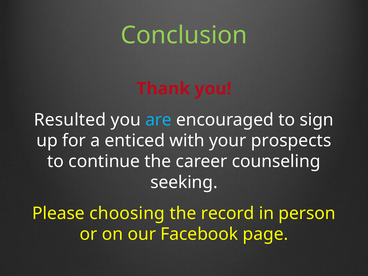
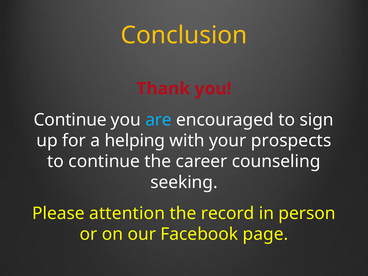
Conclusion colour: light green -> yellow
Resulted at (70, 120): Resulted -> Continue
enticed: enticed -> helping
choosing: choosing -> attention
